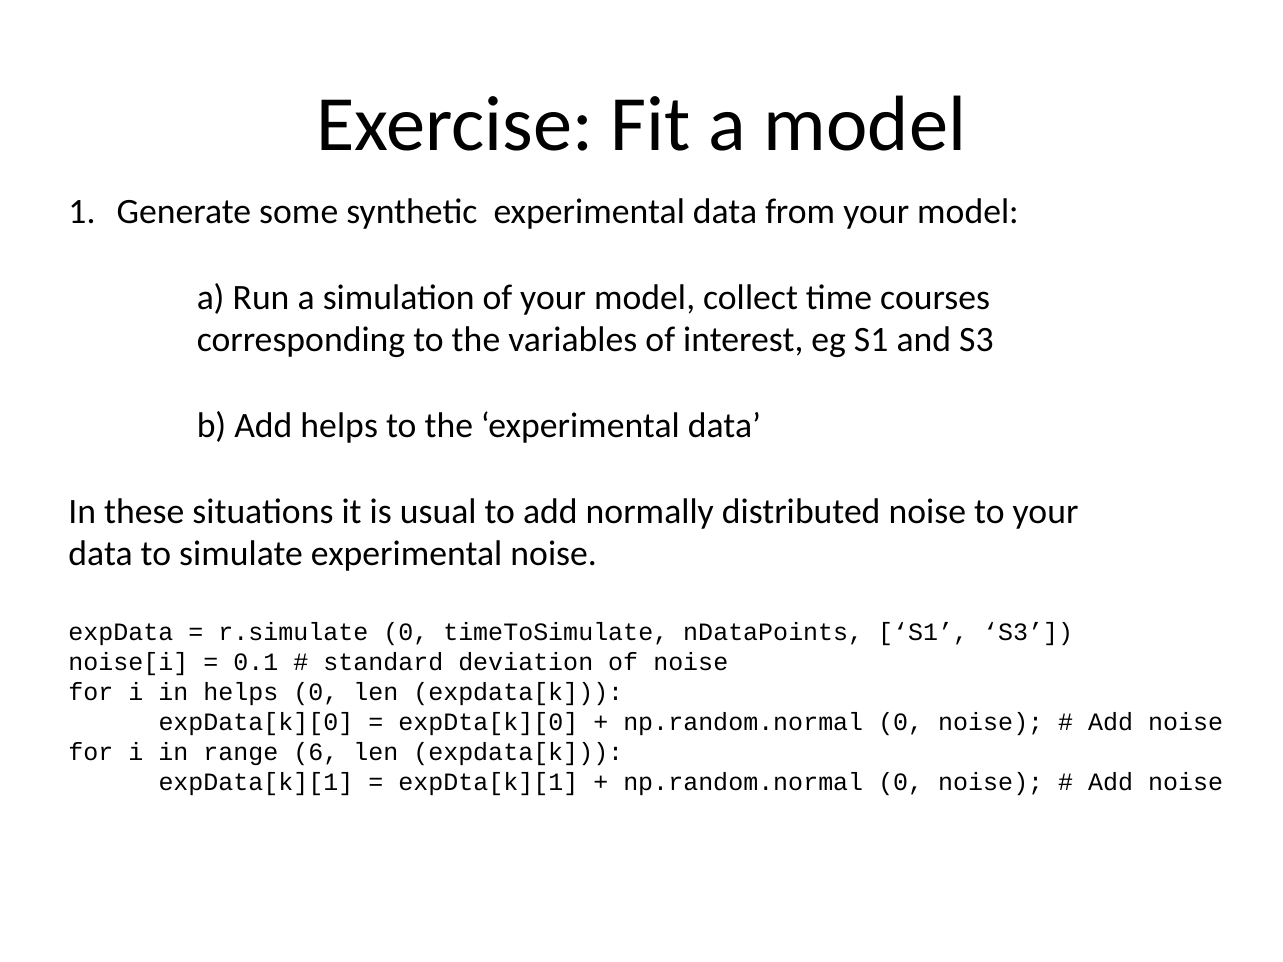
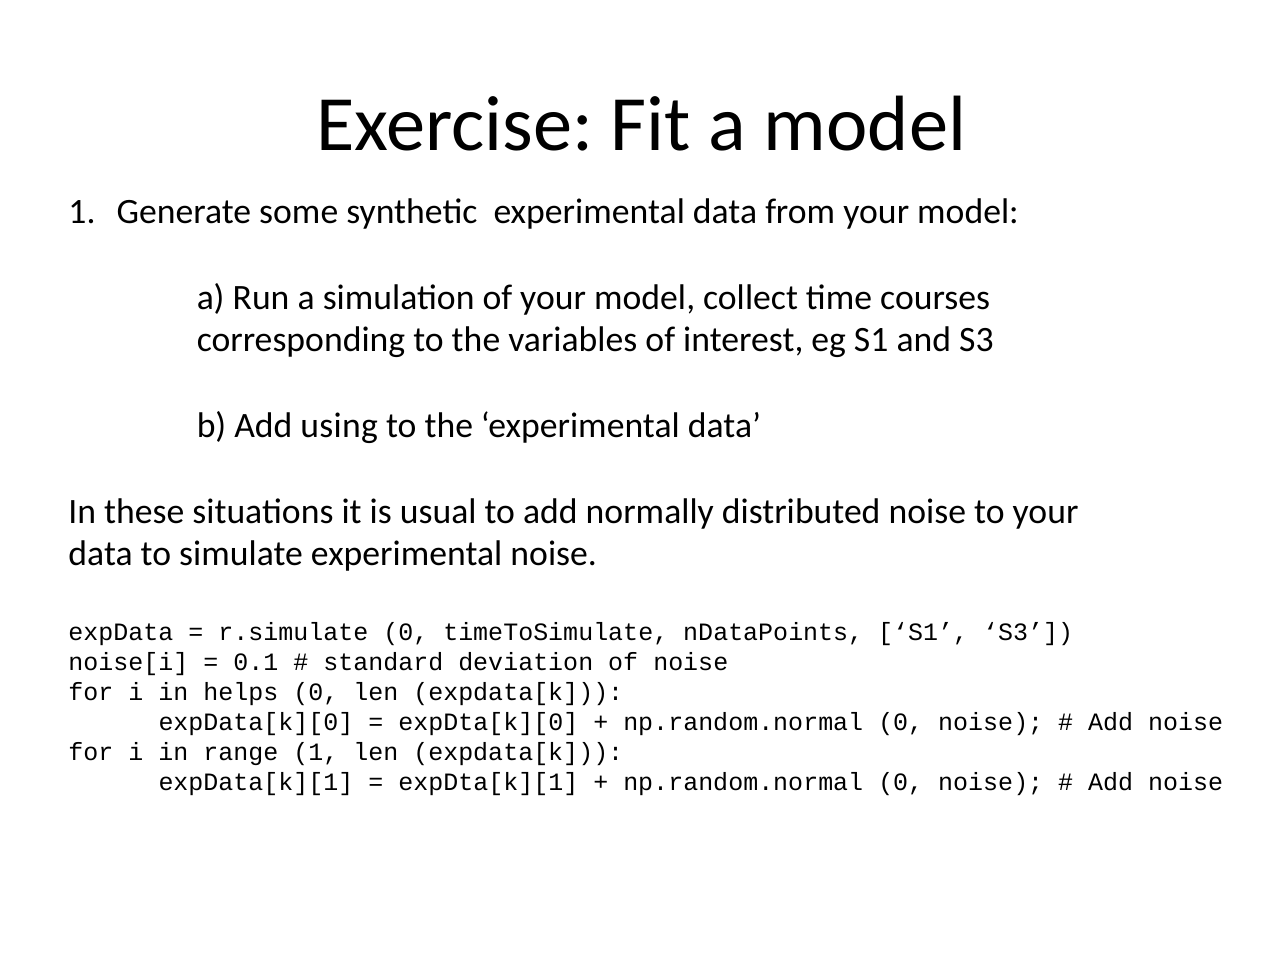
Add helps: helps -> using
range 6: 6 -> 1
